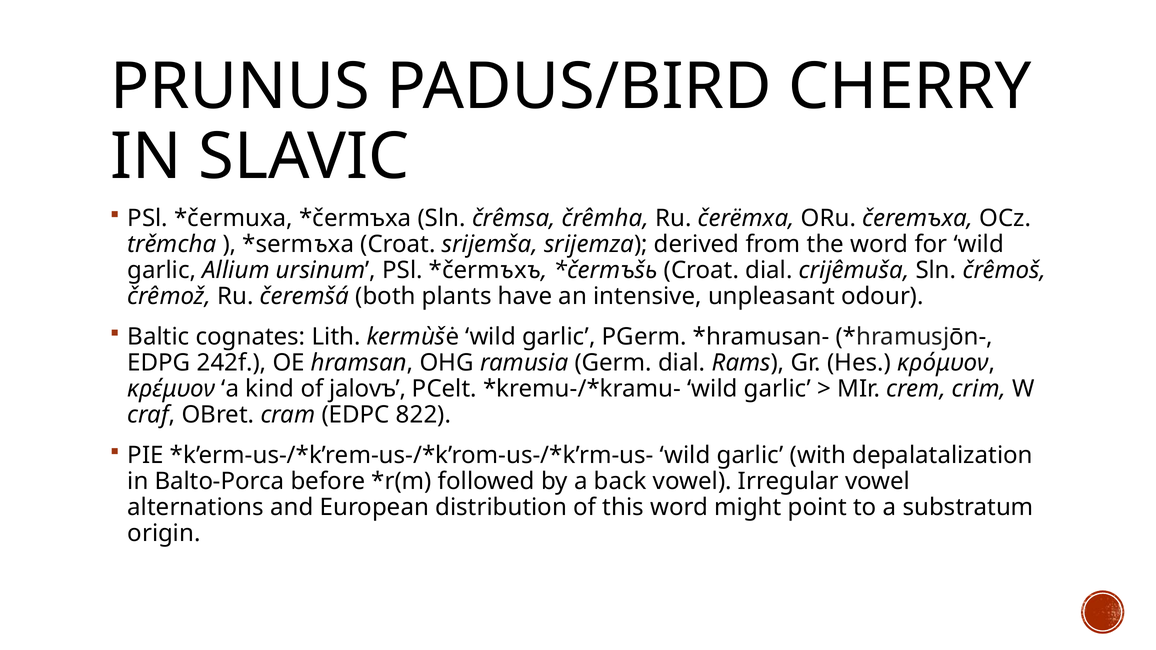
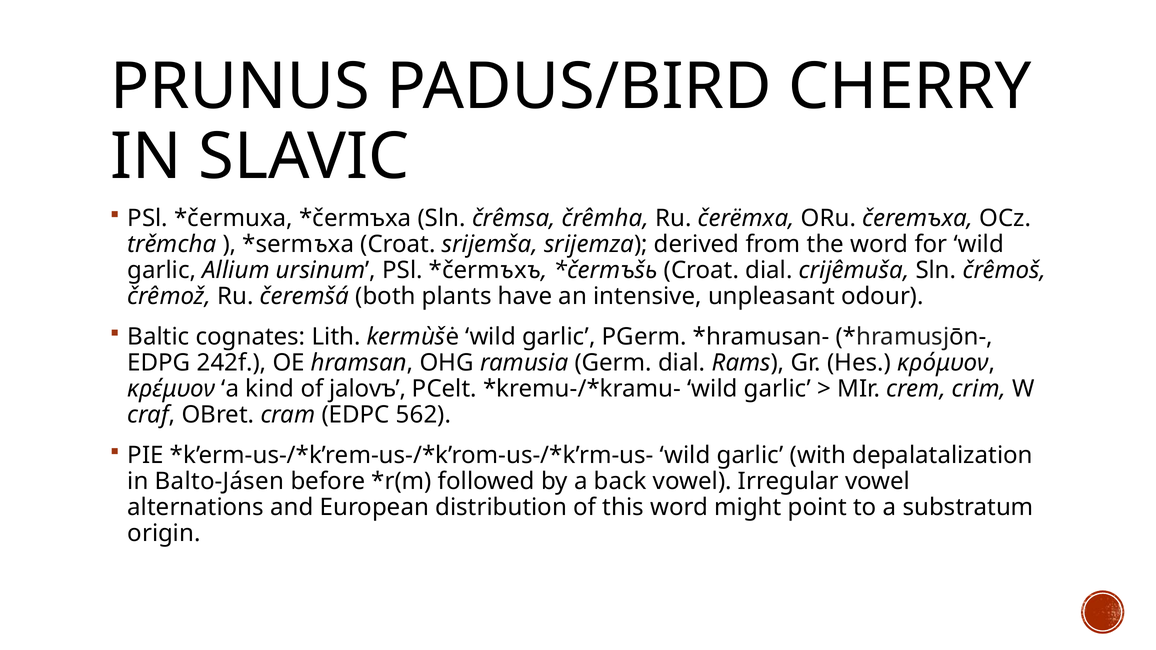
822: 822 -> 562
Balto-Porca: Balto-Porca -> Balto-Jásen
